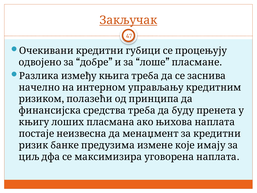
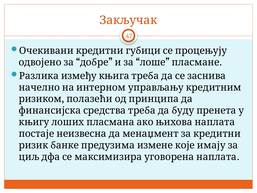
Закључак underline: present -> none
